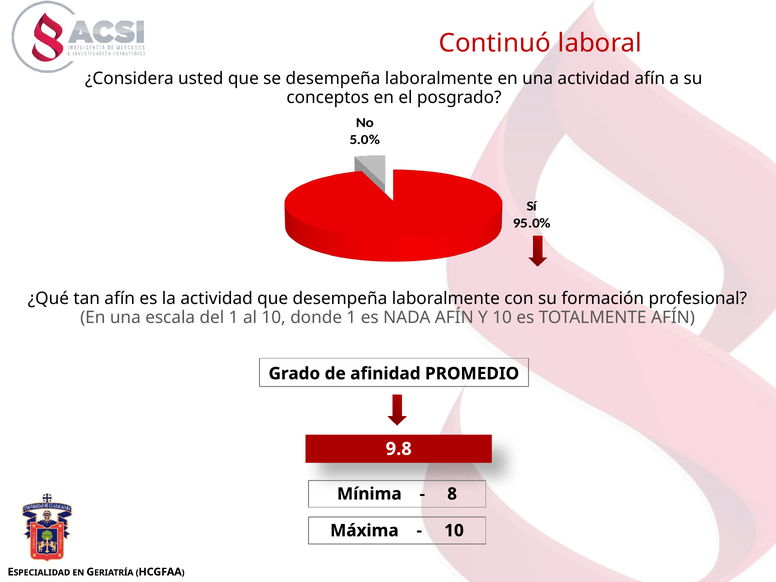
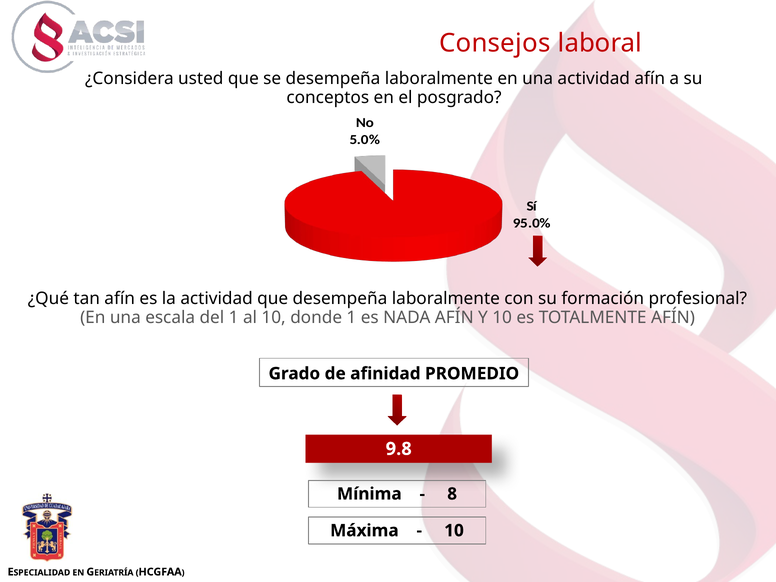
Continuó: Continuó -> Consejos
